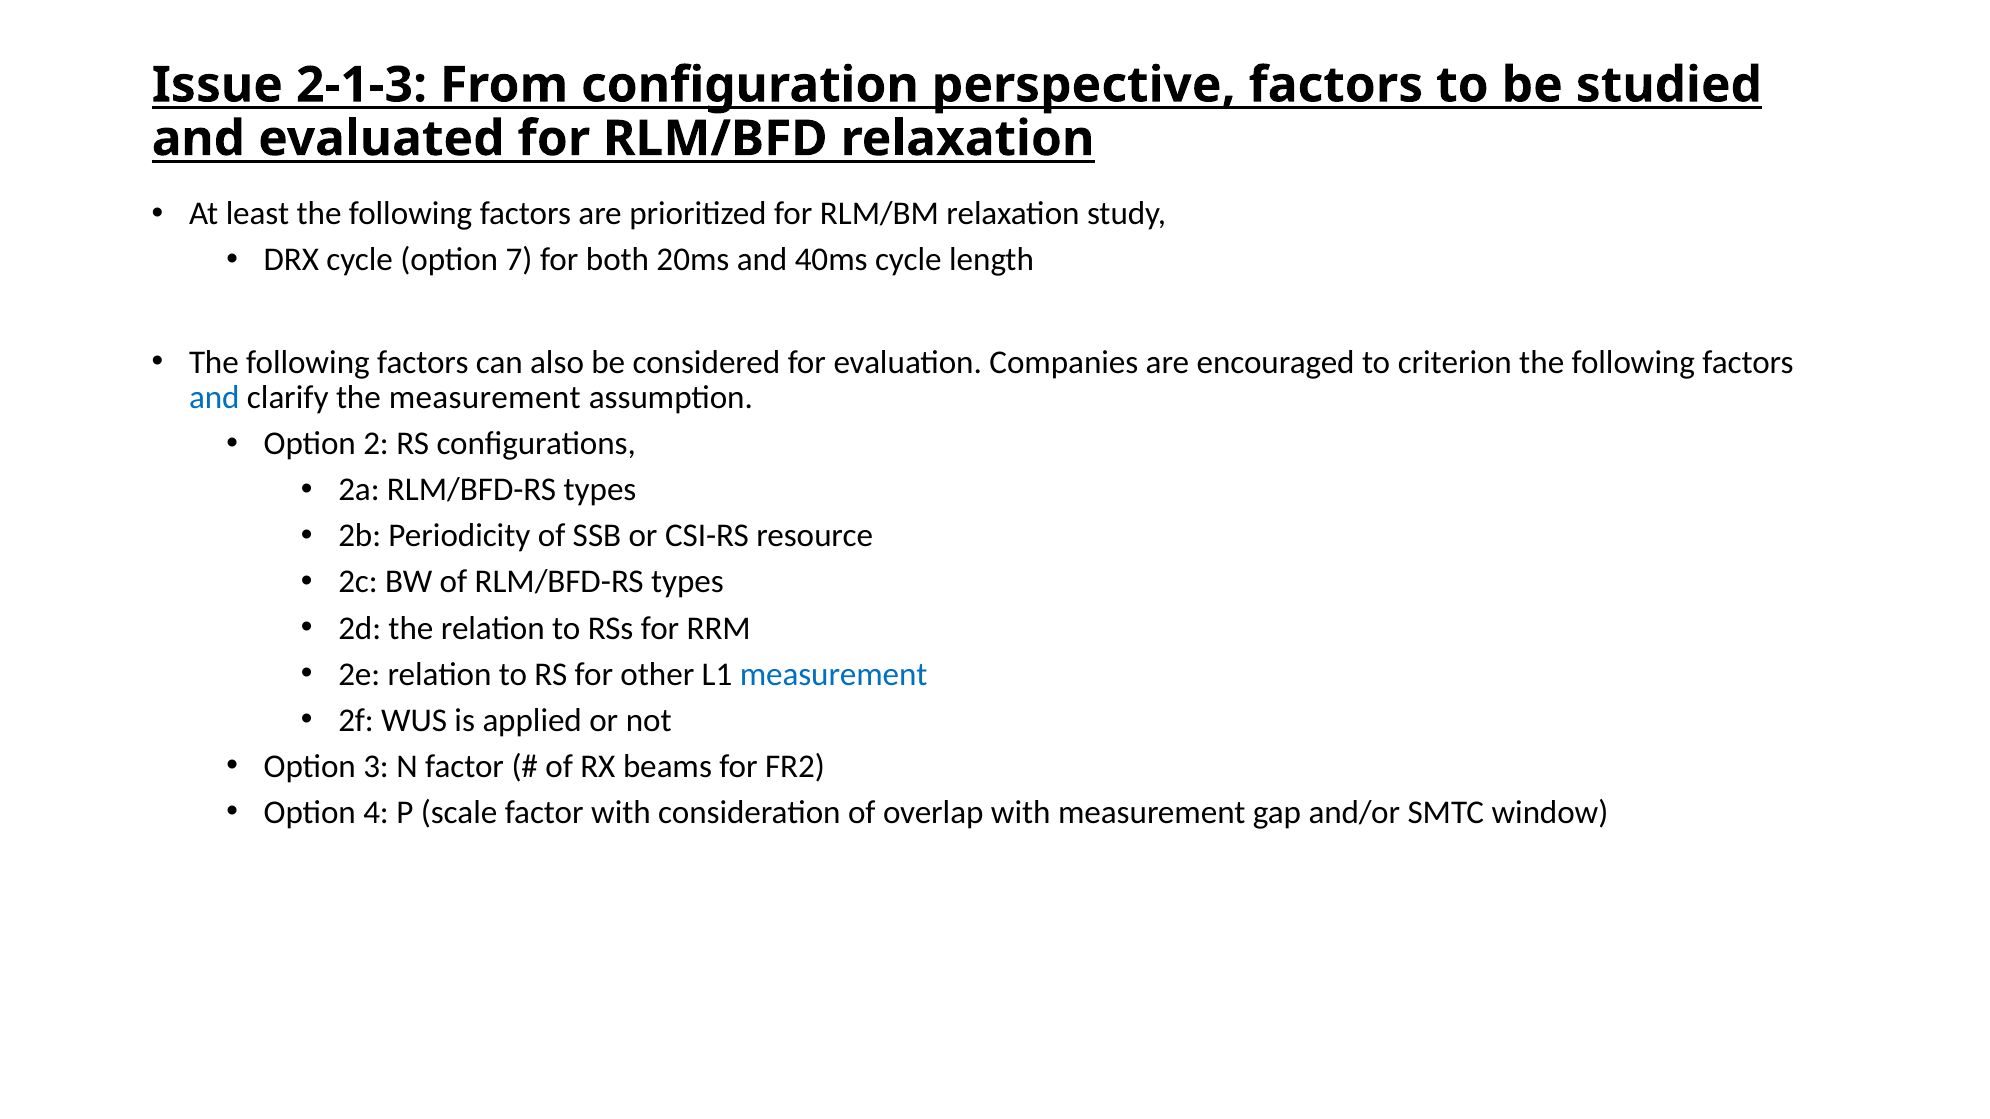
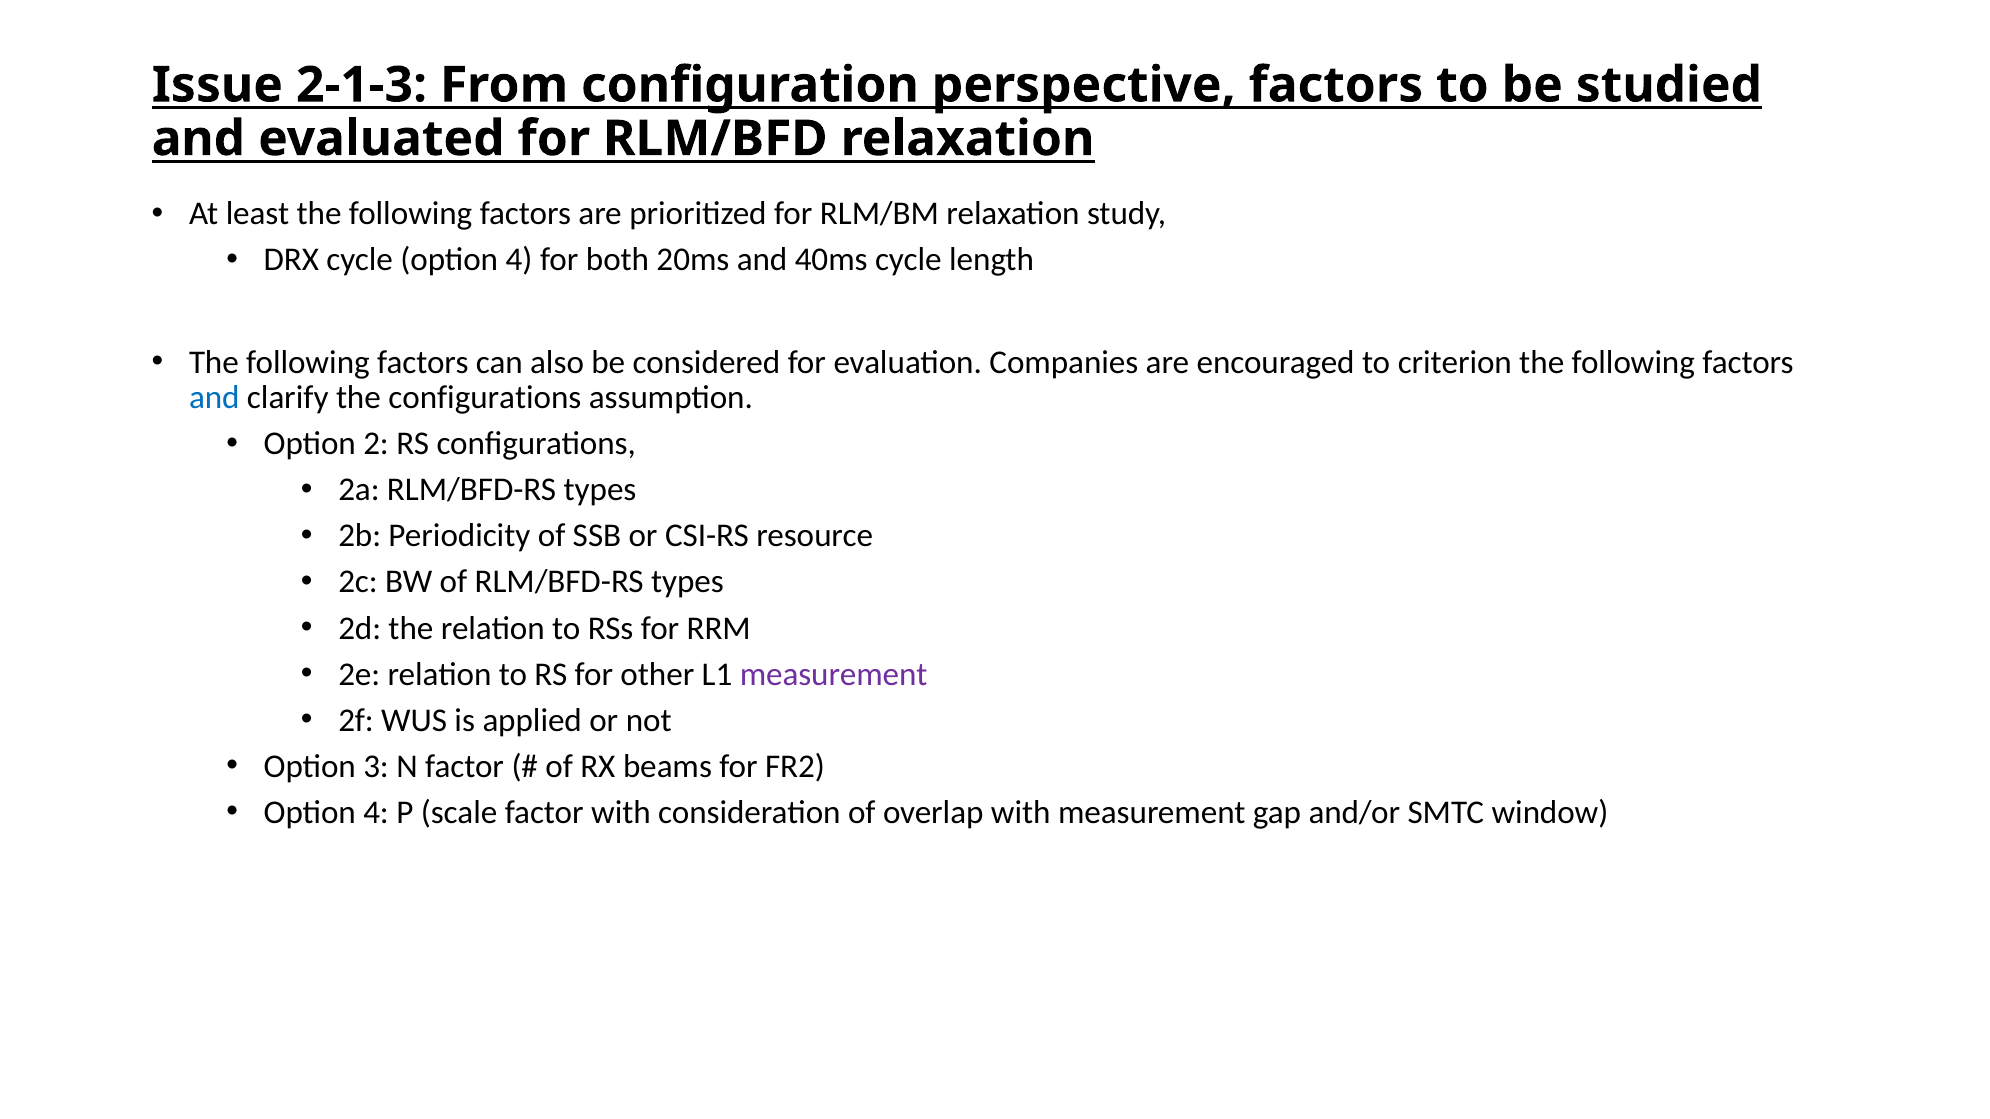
cycle option 7: 7 -> 4
the measurement: measurement -> configurations
measurement at (834, 674) colour: blue -> purple
